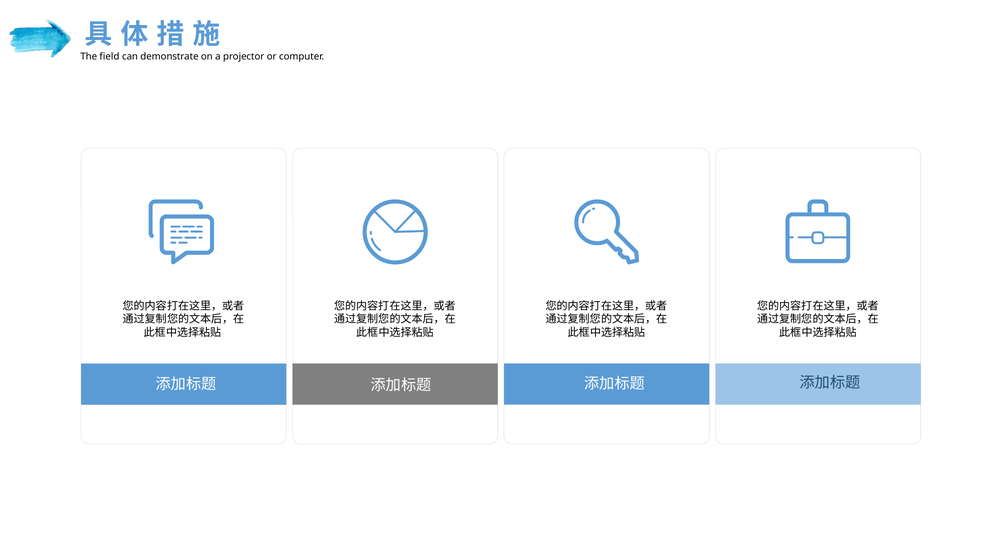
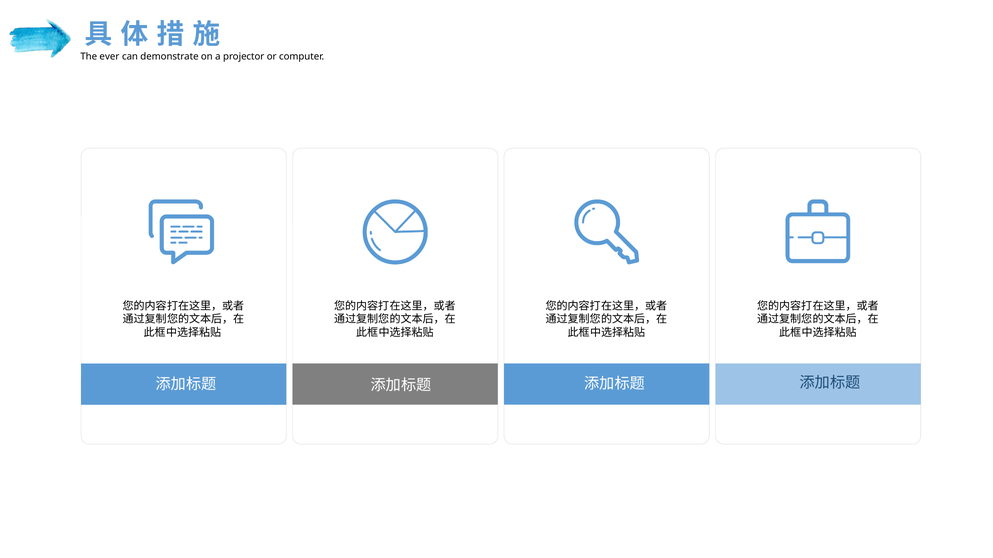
field: field -> ever
